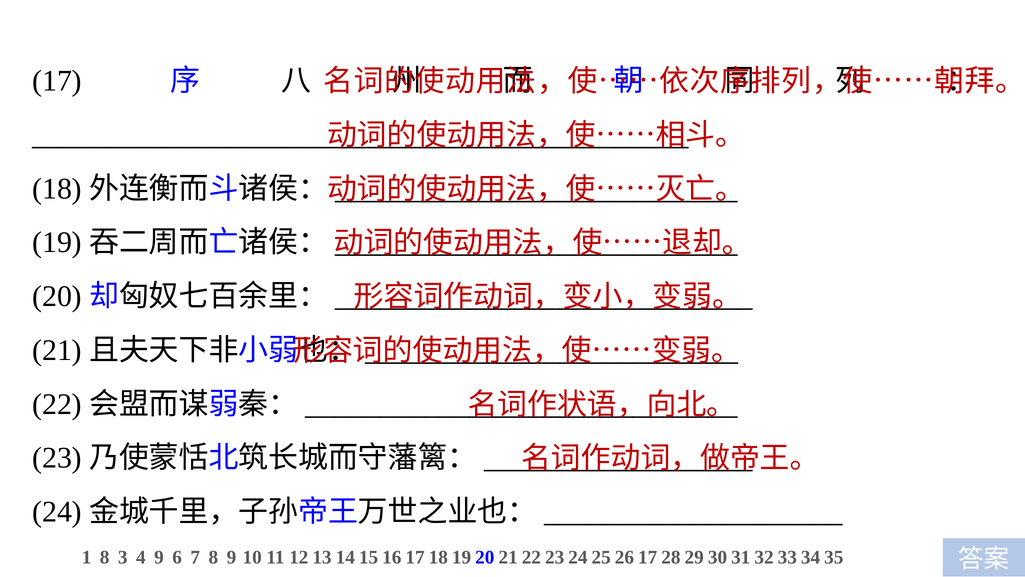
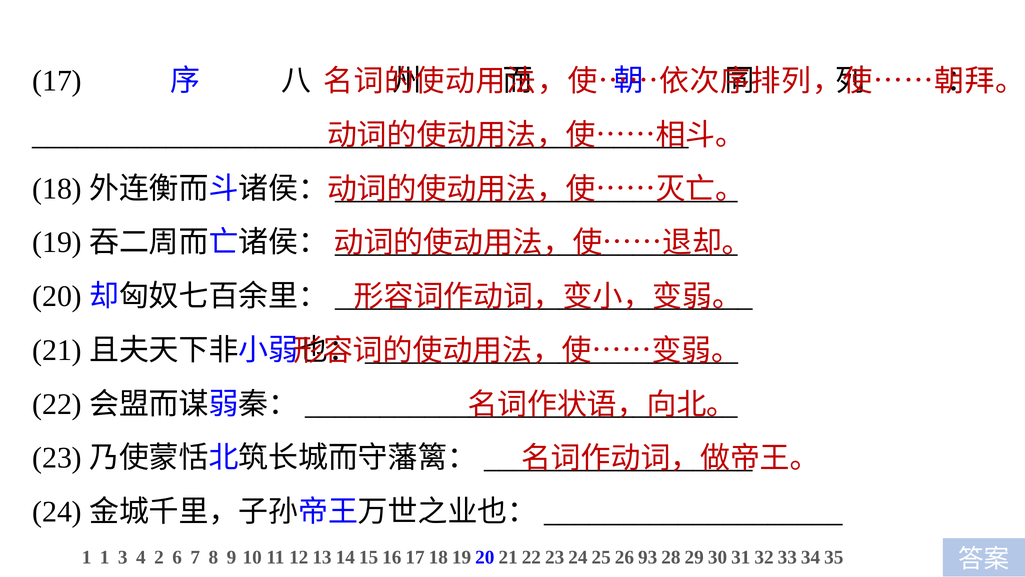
1 8: 8 -> 1
4 9: 9 -> 2
17 at (648, 557): 17 -> 93
